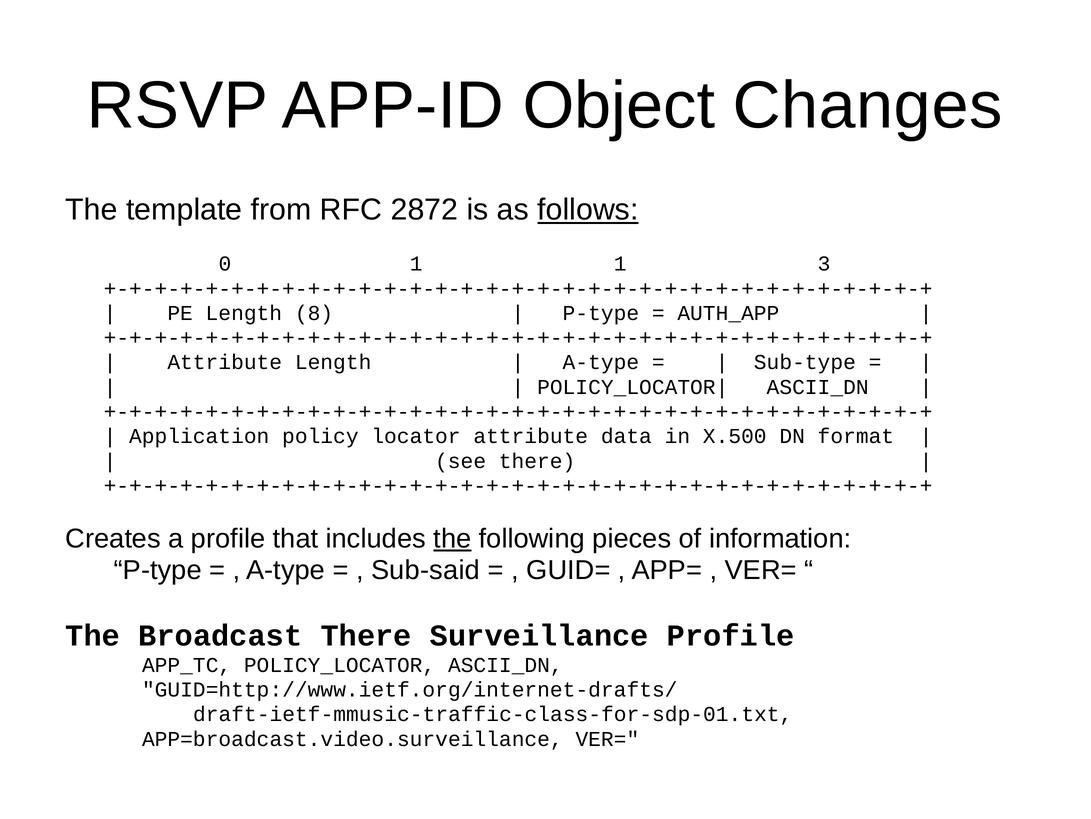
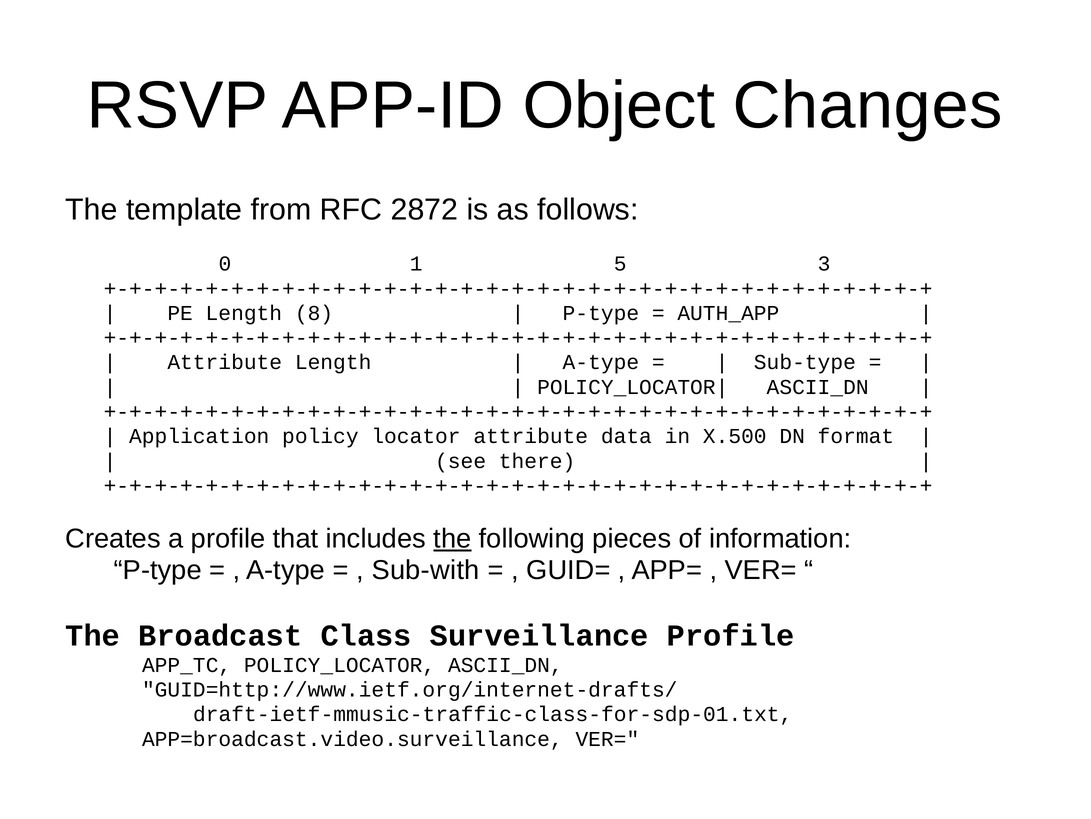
follows underline: present -> none
1 1: 1 -> 5
Sub-said: Sub-said -> Sub-with
Broadcast There: There -> Class
